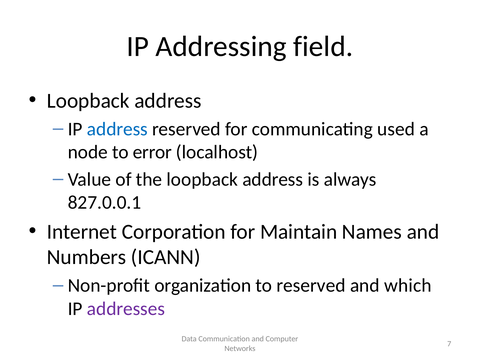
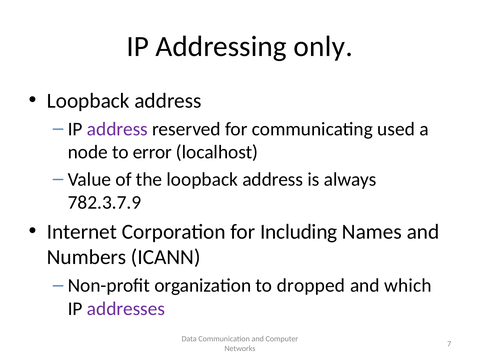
field: field -> only
address at (117, 129) colour: blue -> purple
827.0.0.1: 827.0.0.1 -> 782.3.7.9
Maintain: Maintain -> Including
to reserved: reserved -> dropped
